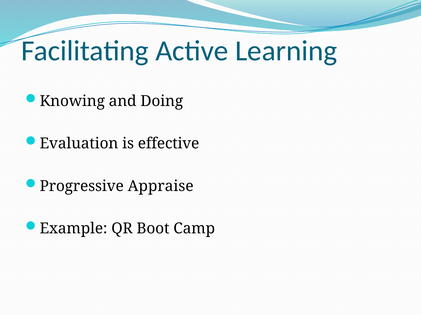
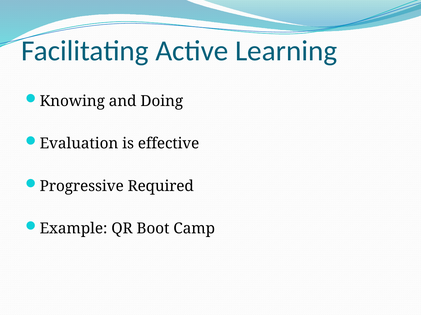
Appraise: Appraise -> Required
